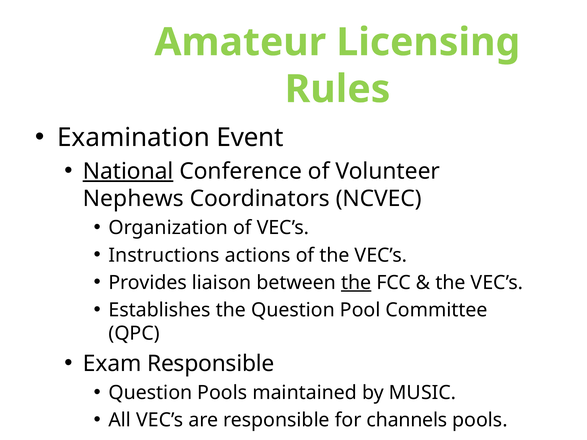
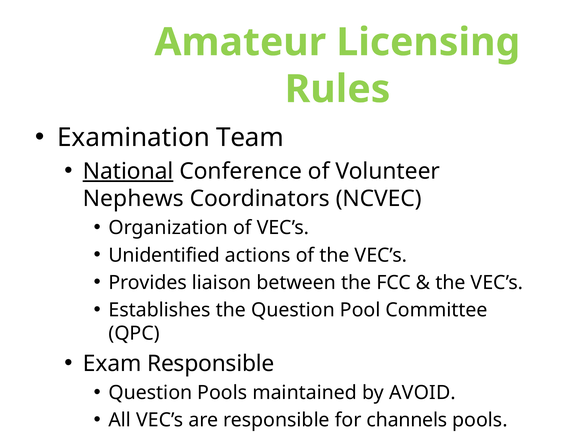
Event: Event -> Team
Instructions: Instructions -> Unidentified
the at (356, 283) underline: present -> none
MUSIC: MUSIC -> AVOID
